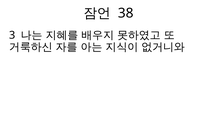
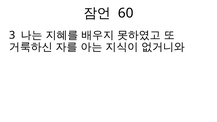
38: 38 -> 60
